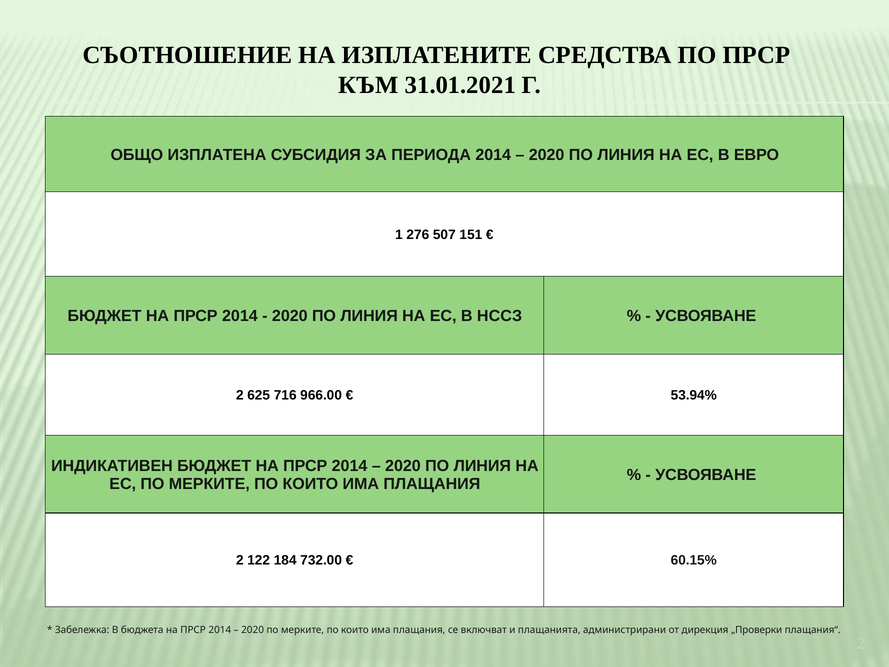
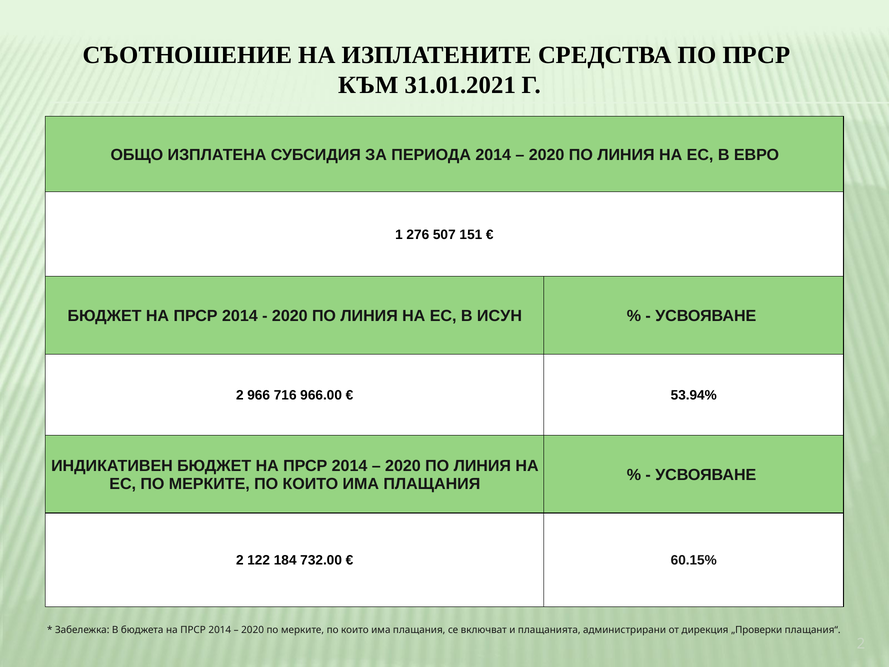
НССЗ: НССЗ -> ИСУН
625: 625 -> 966
